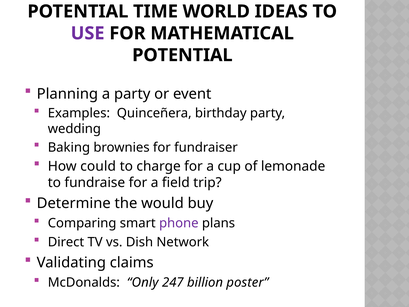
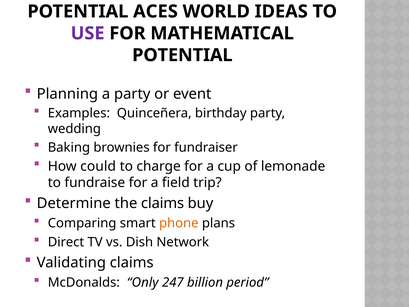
TIME: TIME -> ACES
the would: would -> claims
phone colour: purple -> orange
poster: poster -> period
